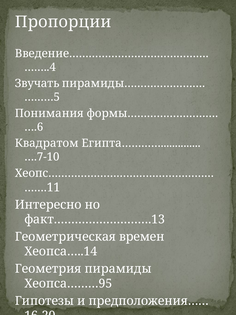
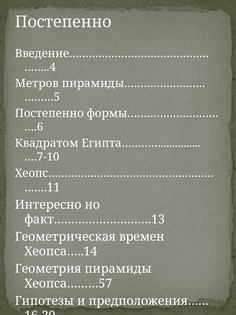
Пропорции at (63, 22): Пропорции -> Постепенно
Звучать: Звучать -> Метров
Понимания at (49, 113): Понимания -> Постепенно
Хеопса………95: Хеопса………95 -> Хеопса………57
